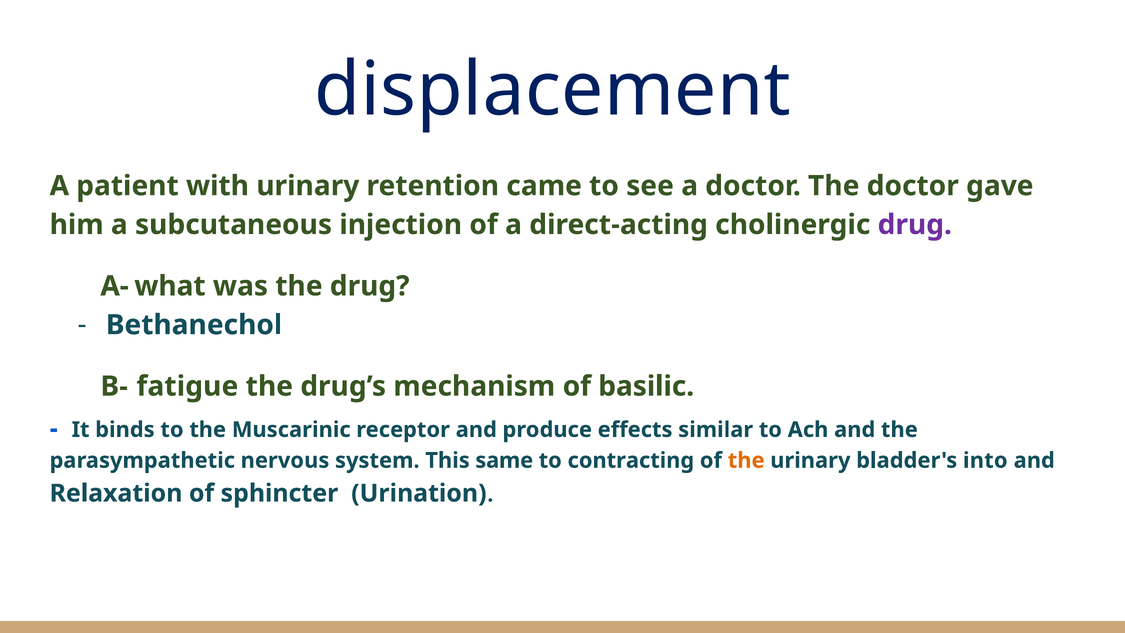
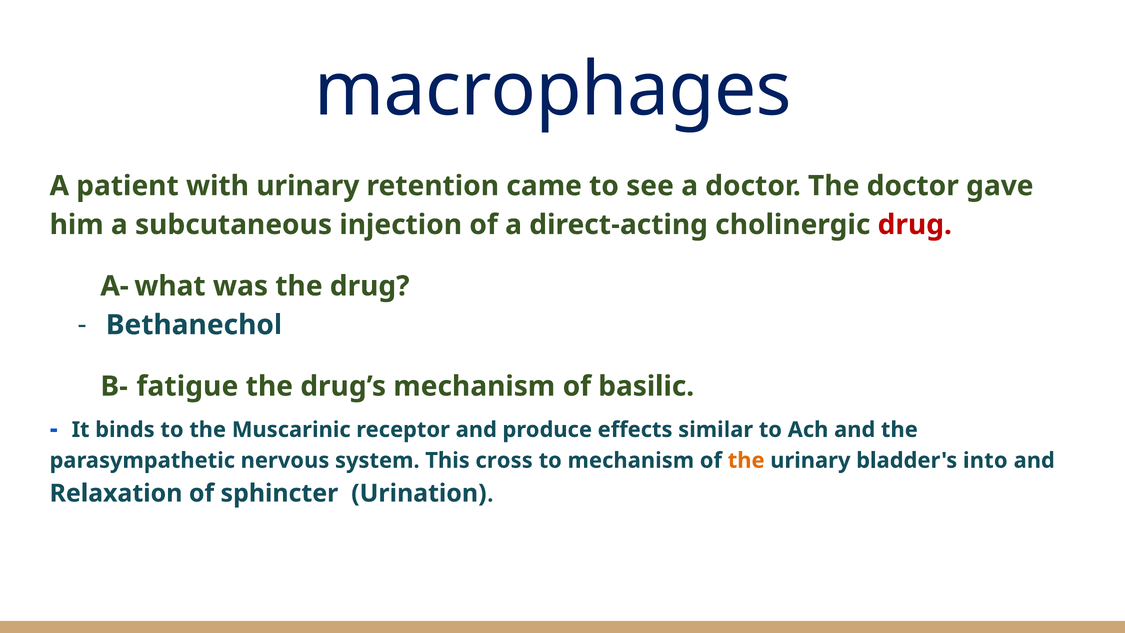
displacement: displacement -> macrophages
drug at (915, 225) colour: purple -> red
same: same -> cross
to contracting: contracting -> mechanism
